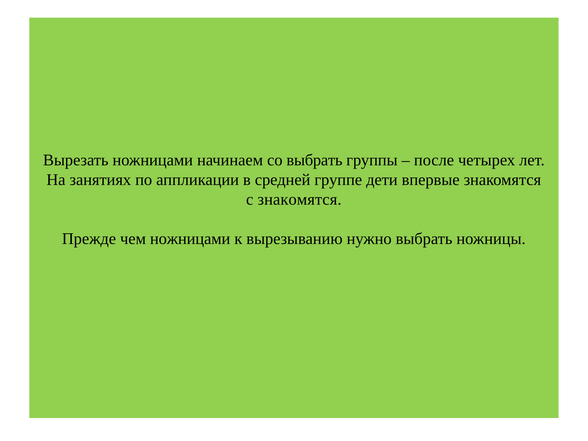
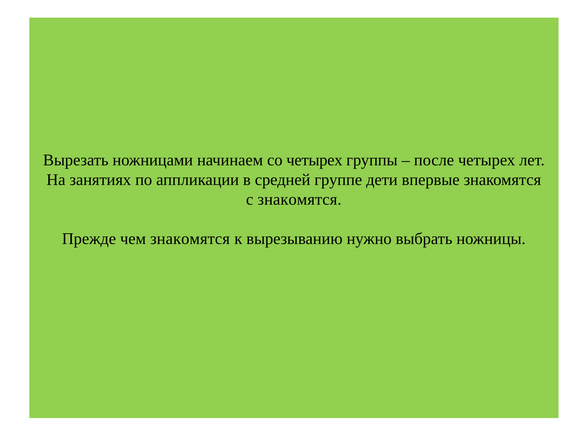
со выбрать: выбрать -> четырех
чем ножницами: ножницами -> знакомятся
